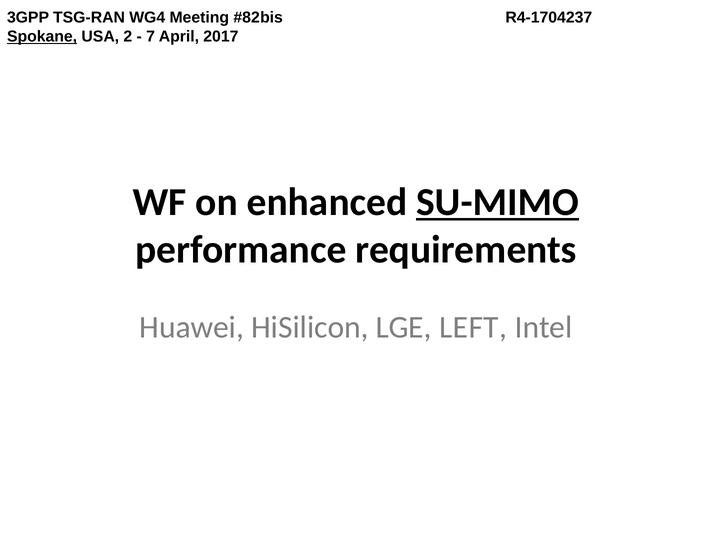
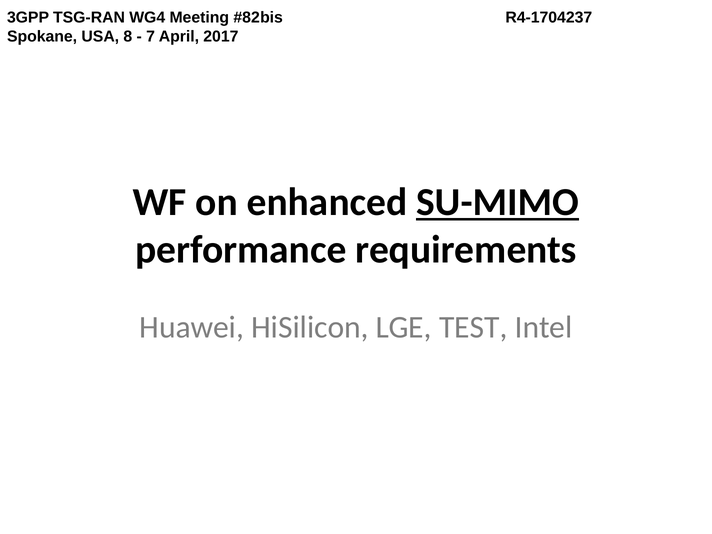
Spokane underline: present -> none
2: 2 -> 8
LEFT: LEFT -> TEST
